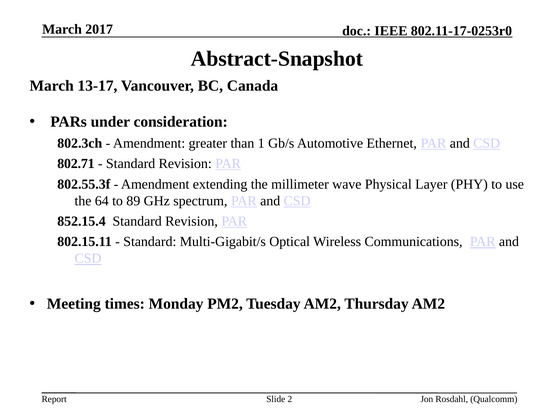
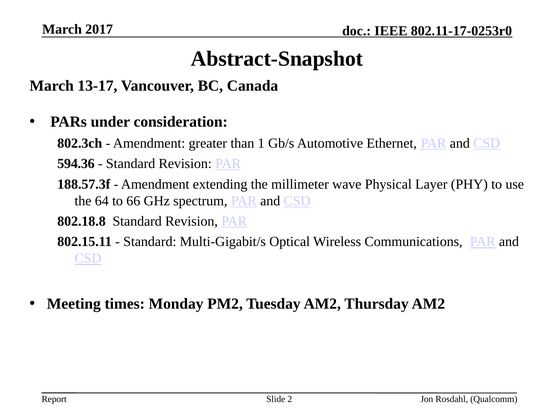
802.71: 802.71 -> 594.36
802.55.3f: 802.55.3f -> 188.57.3f
89: 89 -> 66
852.15.4: 852.15.4 -> 802.18.8
